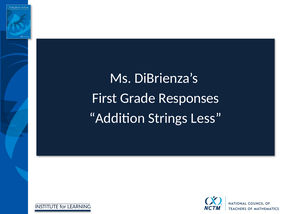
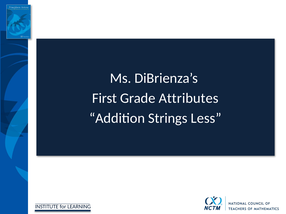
Responses: Responses -> Attributes
